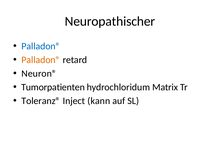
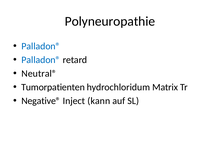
Neuropathischer: Neuropathischer -> Polyneuropathie
Palladon® at (41, 60) colour: orange -> blue
Neuron®: Neuron® -> Neutral®
Toleranz®: Toleranz® -> Negative®
